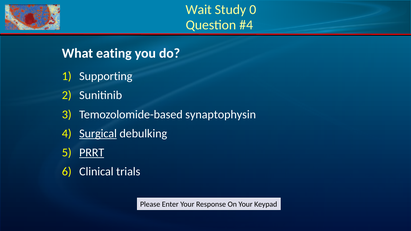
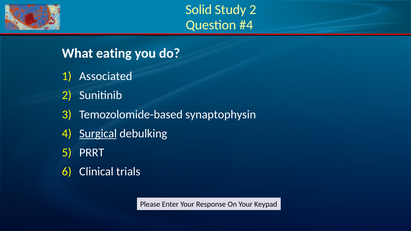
Wait: Wait -> Solid
Study 0: 0 -> 2
Supporting: Supporting -> Associated
PRRT underline: present -> none
